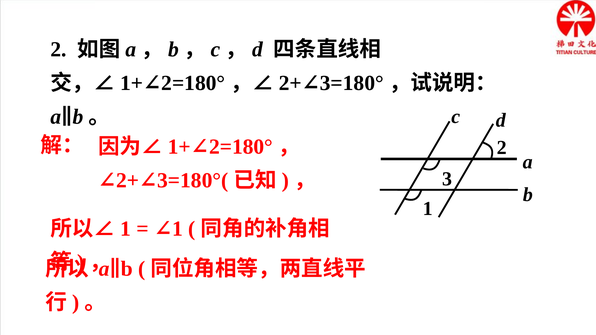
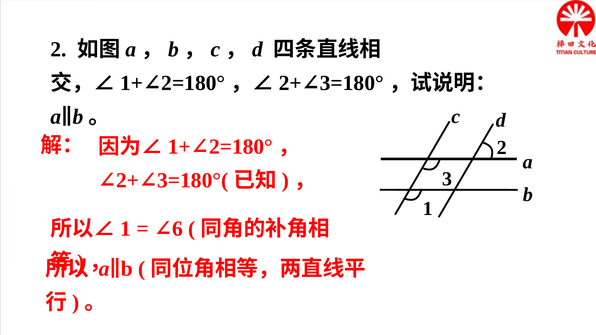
1 at (177, 229): 1 -> 6
